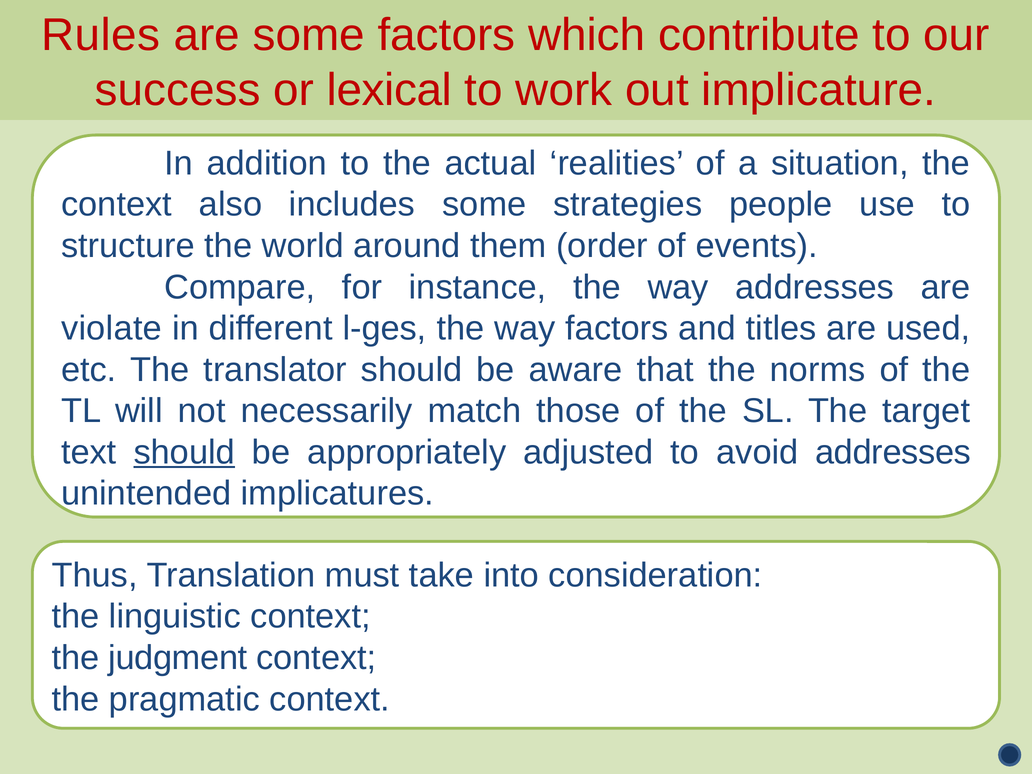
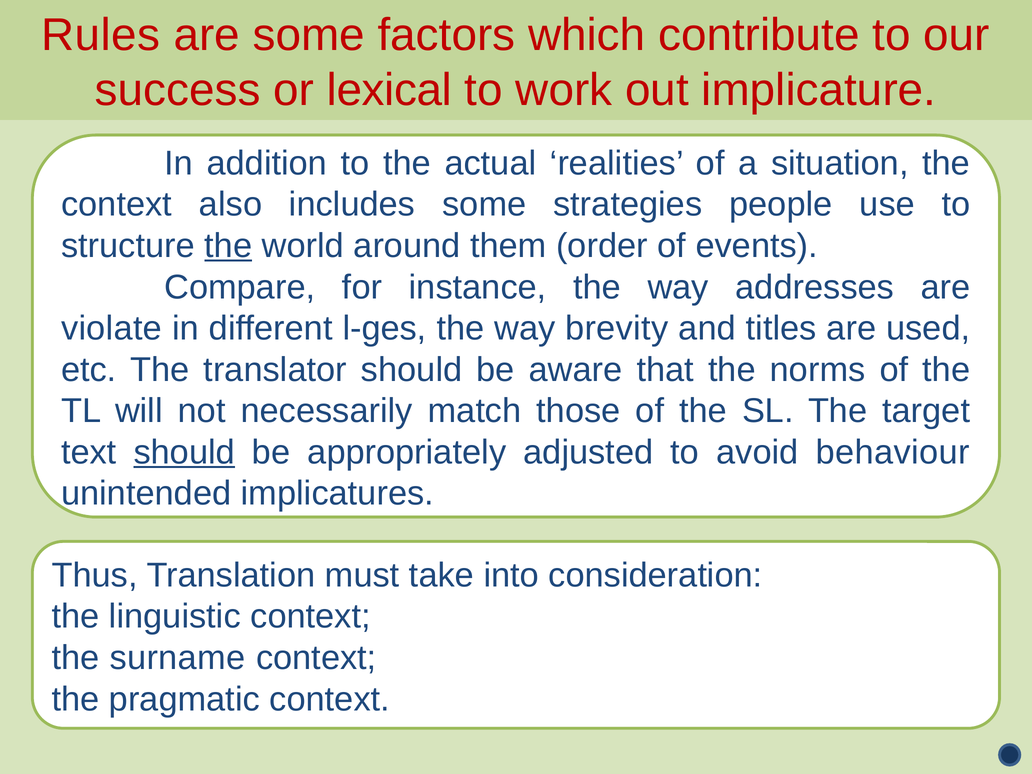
the at (228, 246) underline: none -> present
way factors: factors -> brevity
avoid addresses: addresses -> behaviour
judgment: judgment -> surname
